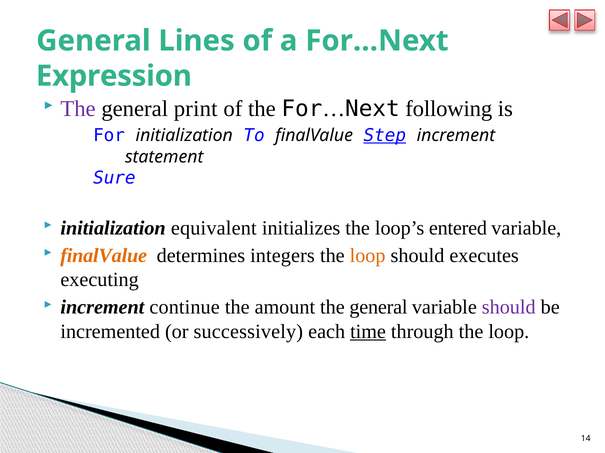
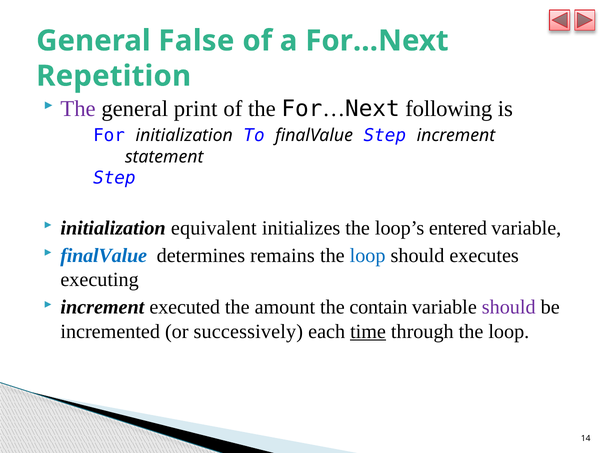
Lines: Lines -> False
Expression: Expression -> Repetition
Step at (385, 136) underline: present -> none
Sure at (114, 178): Sure -> Step
finalValue at (104, 256) colour: orange -> blue
integers: integers -> remains
loop at (368, 256) colour: orange -> blue
continue: continue -> executed
amount the general: general -> contain
